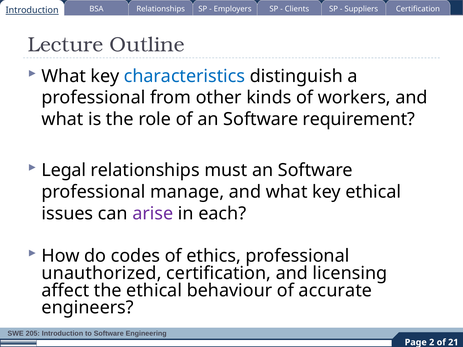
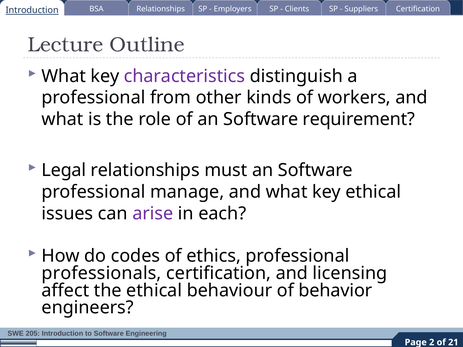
characteristics colour: blue -> purple
unauthorized: unauthorized -> professionals
accurate: accurate -> behavior
